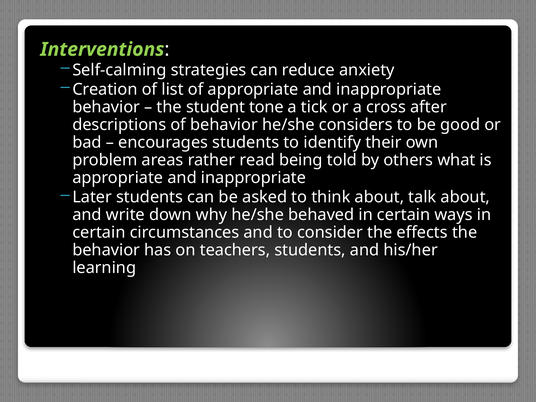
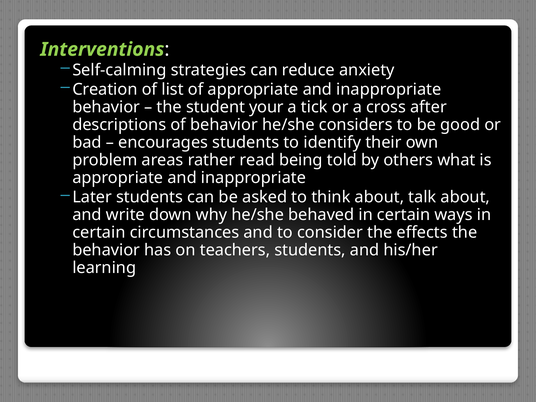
tone: tone -> your
